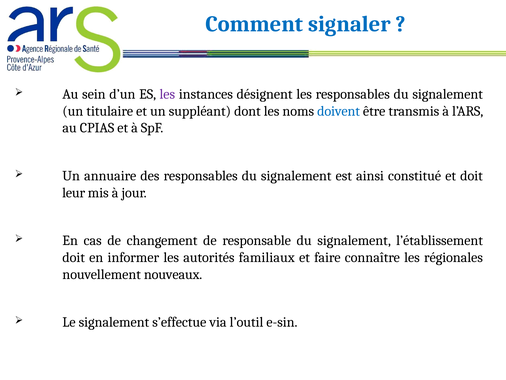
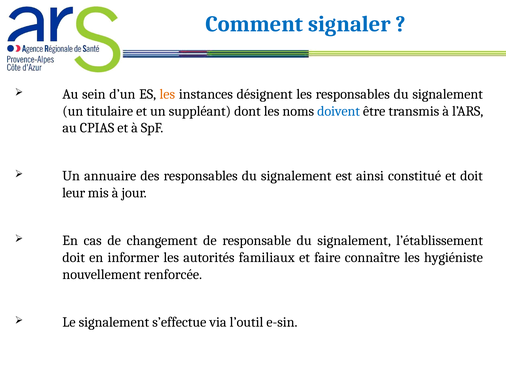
les at (167, 94) colour: purple -> orange
régionales: régionales -> hygiéniste
nouveaux: nouveaux -> renforcée
